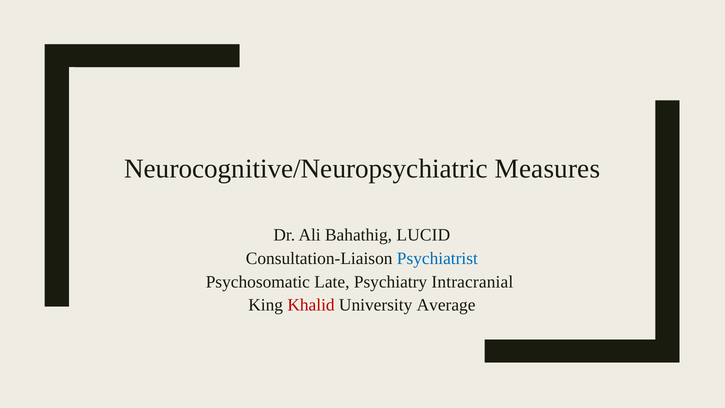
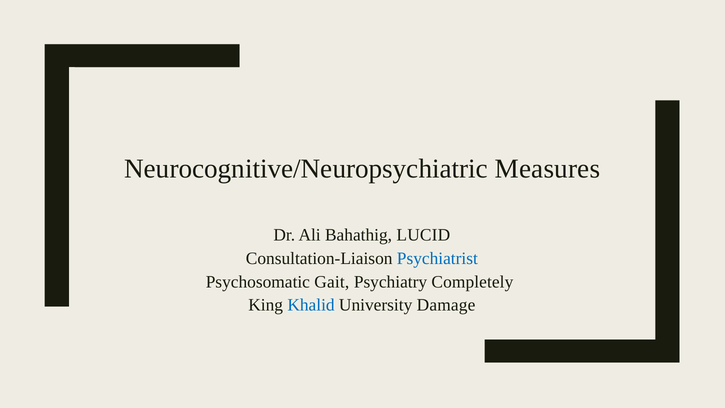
Late: Late -> Gait
Intracranial: Intracranial -> Completely
Khalid colour: red -> blue
Average: Average -> Damage
